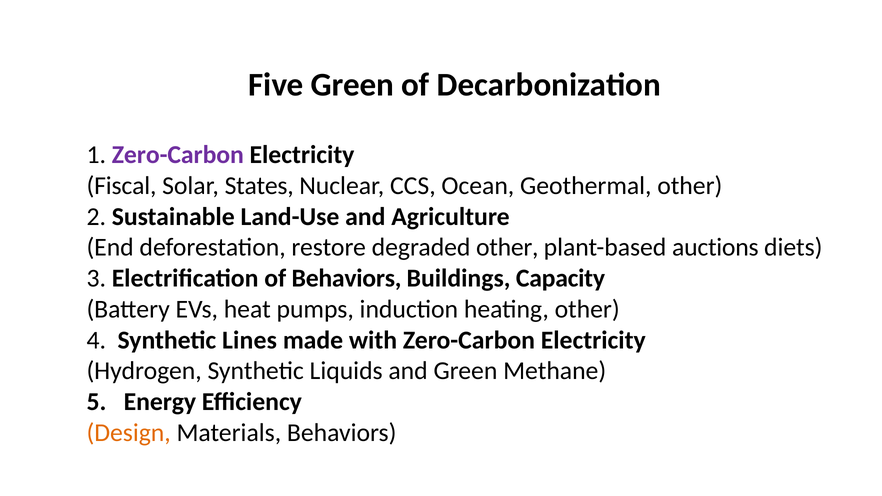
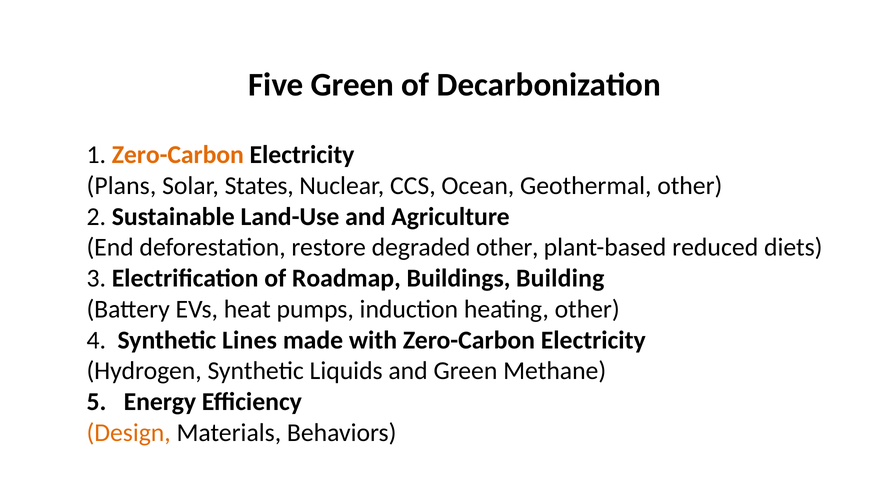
Zero-Carbon at (178, 155) colour: purple -> orange
Fiscal: Fiscal -> Plans
auctions: auctions -> reduced
of Behaviors: Behaviors -> Roadmap
Capacity: Capacity -> Building
